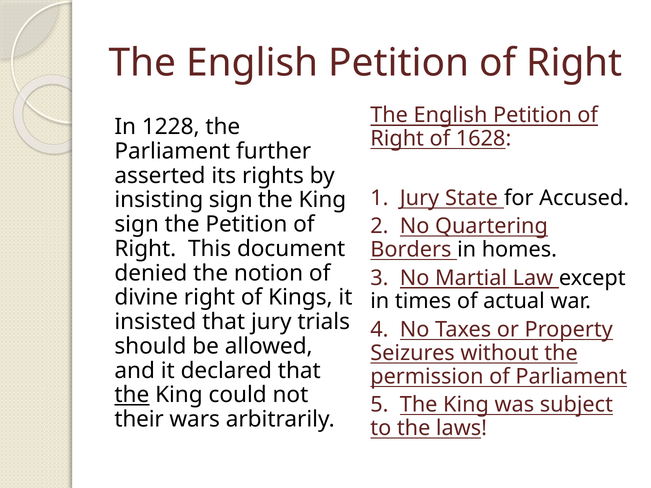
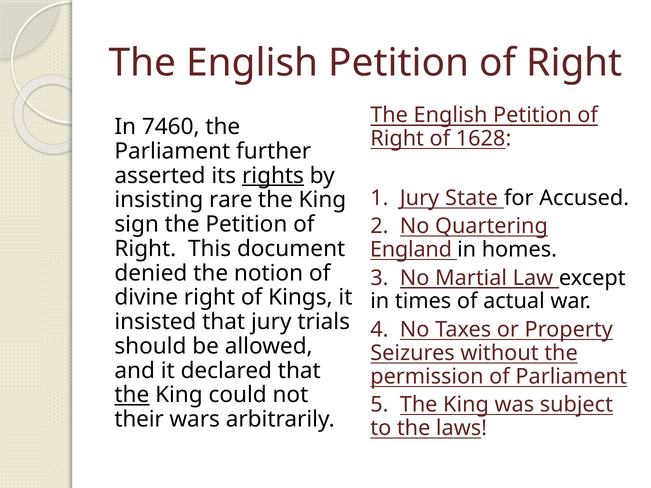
1228: 1228 -> 7460
rights underline: none -> present
insisting sign: sign -> rare
Borders: Borders -> England
